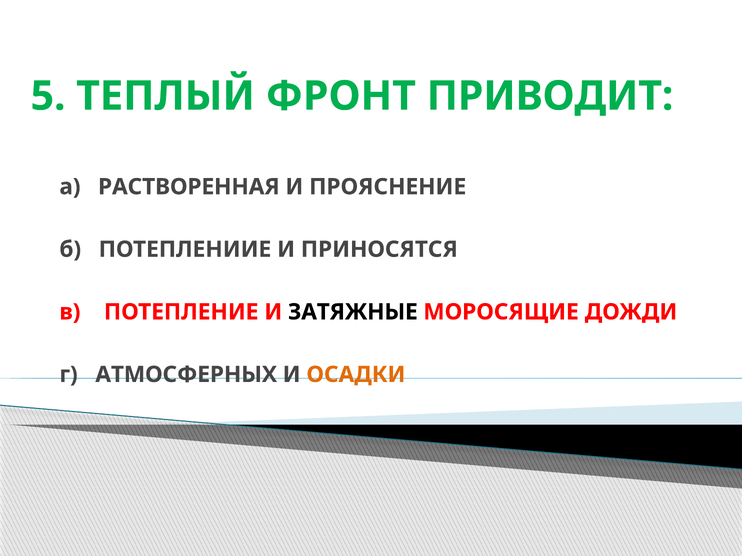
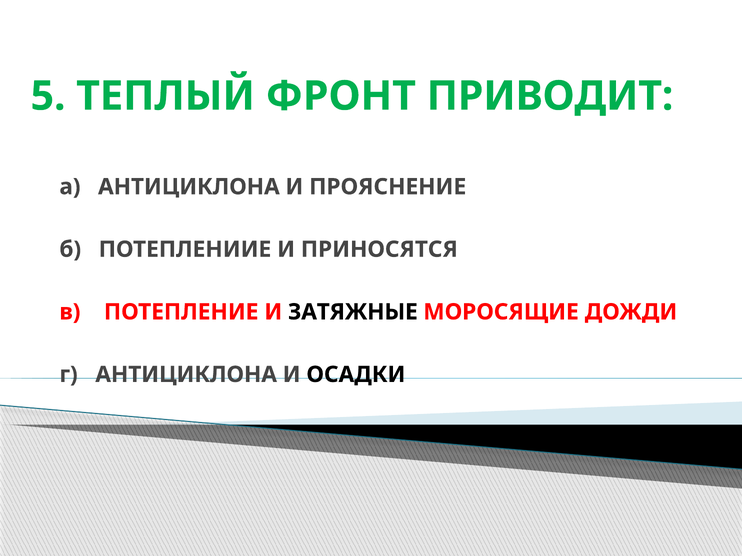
а РАСТВОРЕННАЯ: РАСТВОРЕННАЯ -> АНТИЦИКЛОНА
г АТМОСФЕРНЫХ: АТМОСФЕРНЫХ -> АНТИЦИКЛОНА
ОСАДКИ colour: orange -> black
